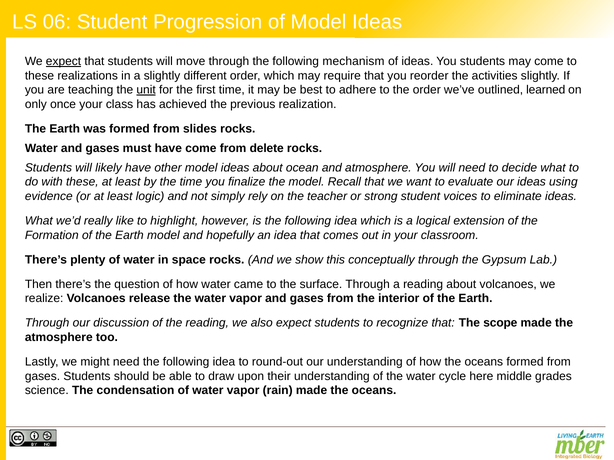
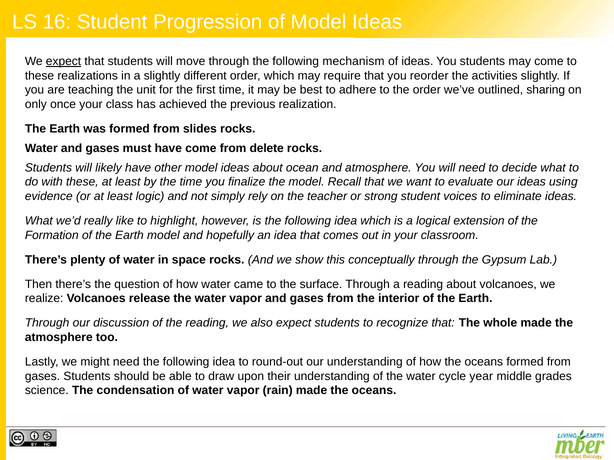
06: 06 -> 16
unit underline: present -> none
learned: learned -> sharing
scope: scope -> whole
here: here -> year
